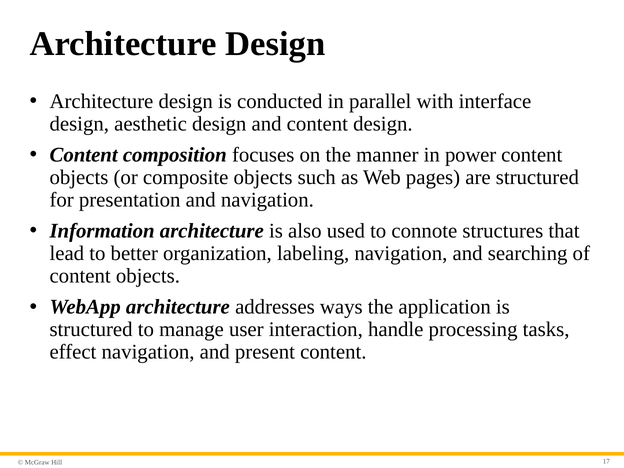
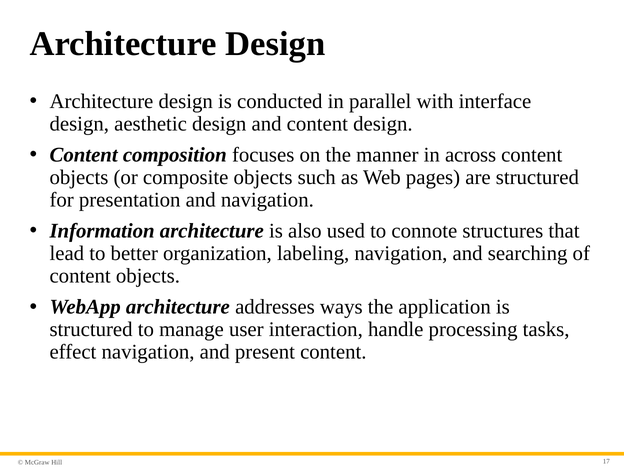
power: power -> across
